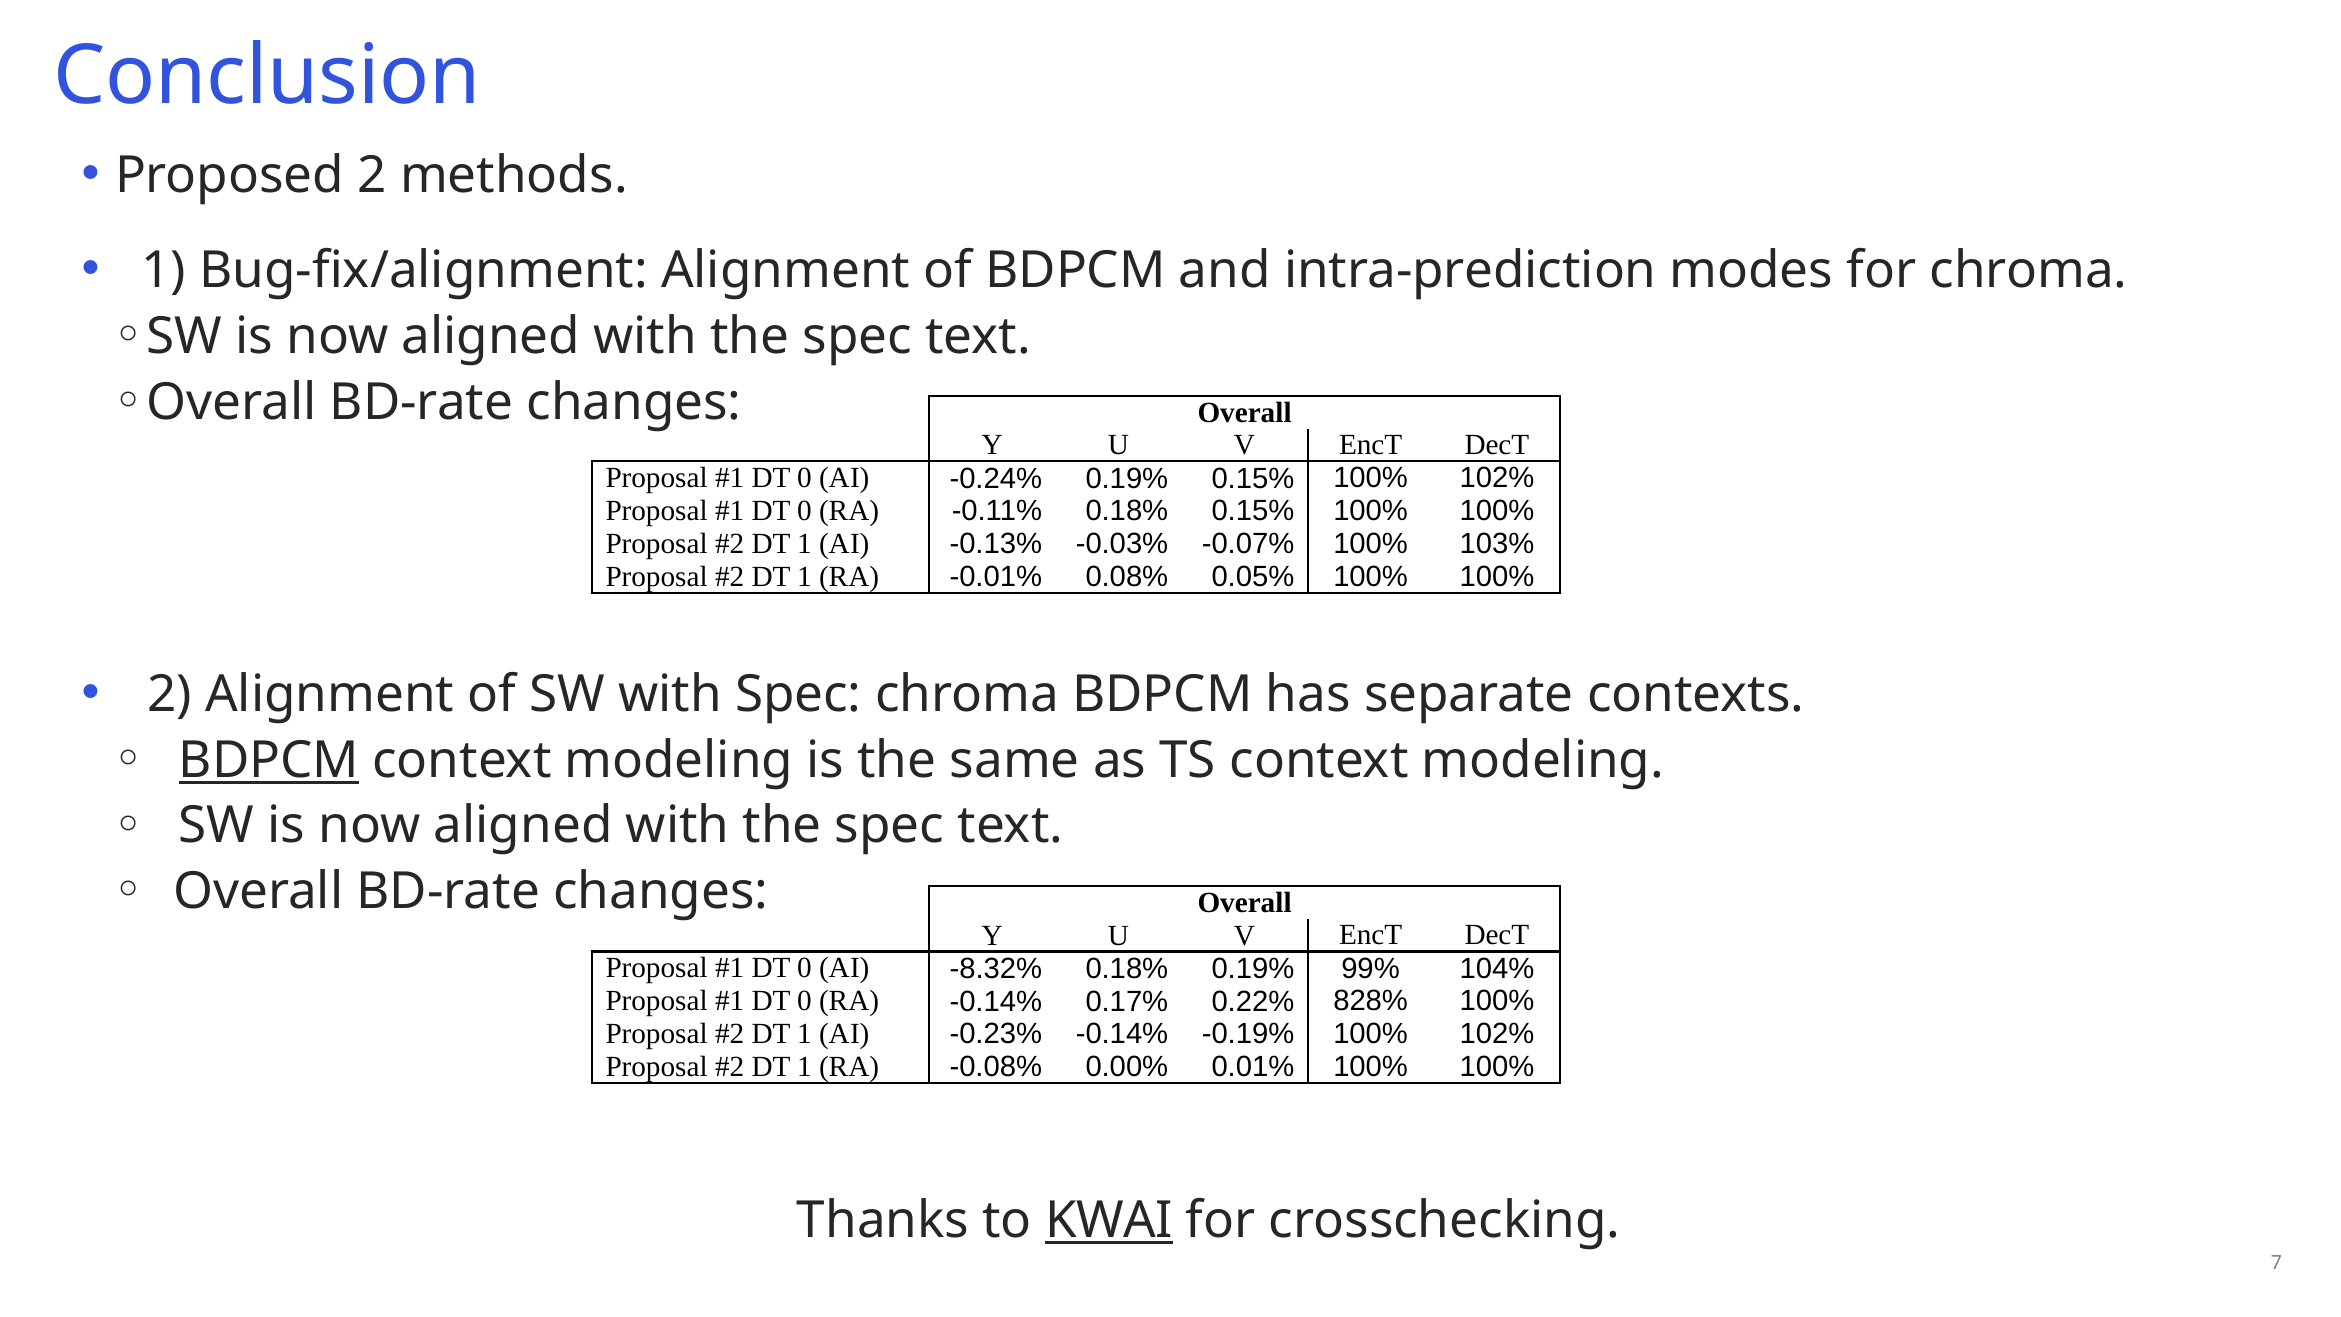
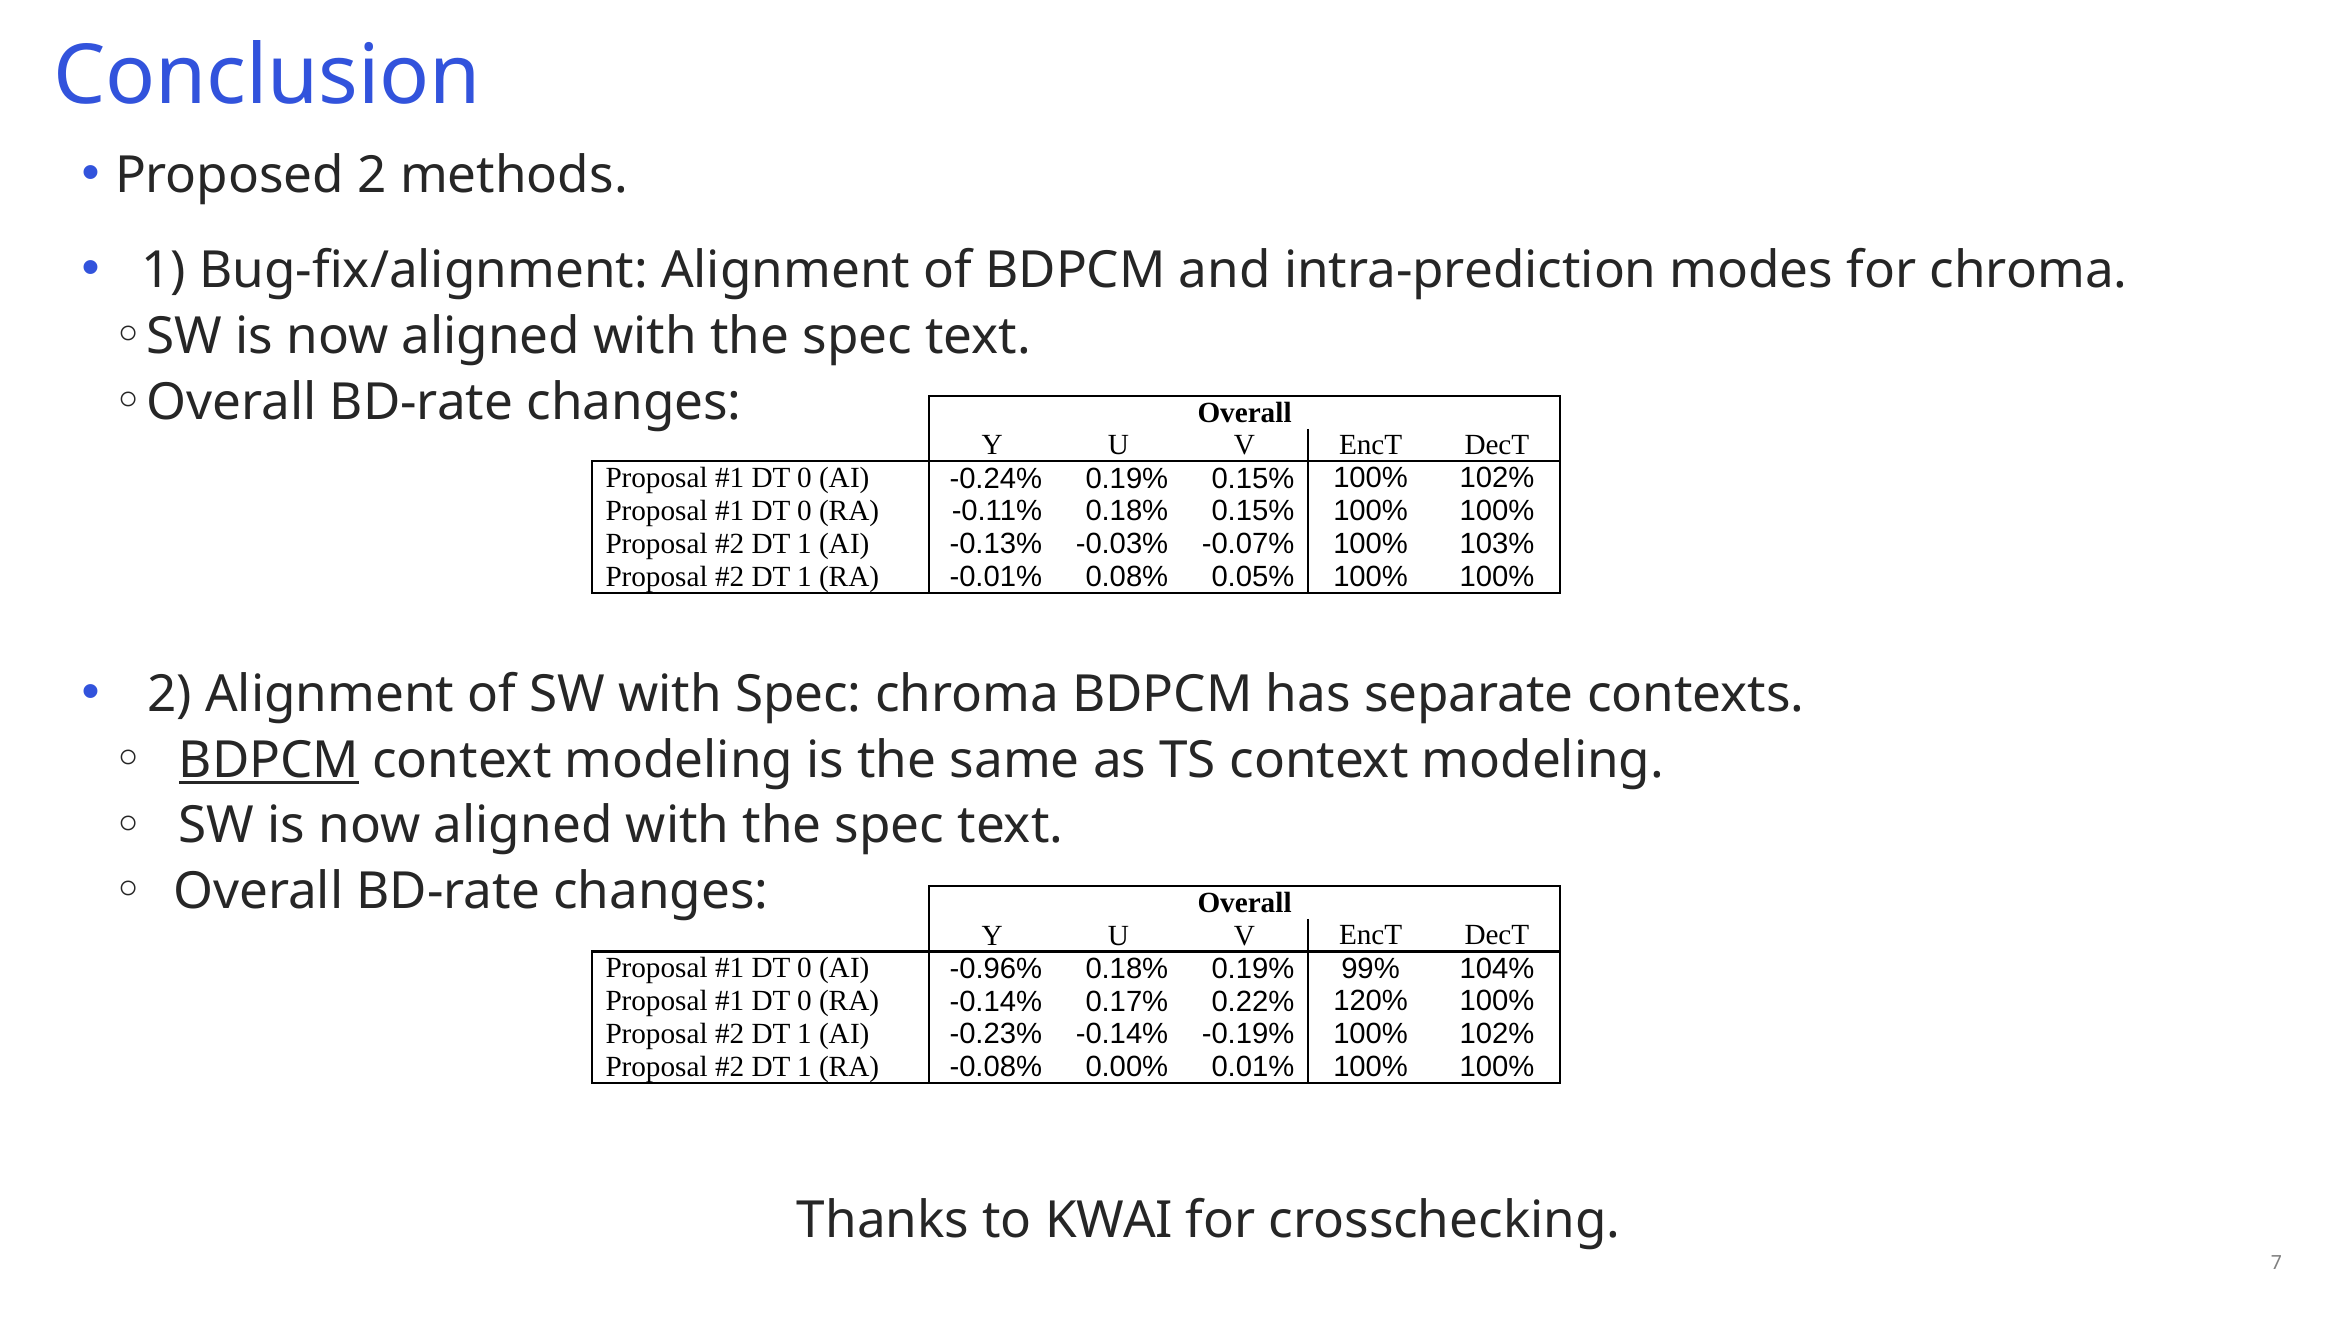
-8.32%: -8.32% -> -0.96%
828%: 828% -> 120%
KWAI underline: present -> none
